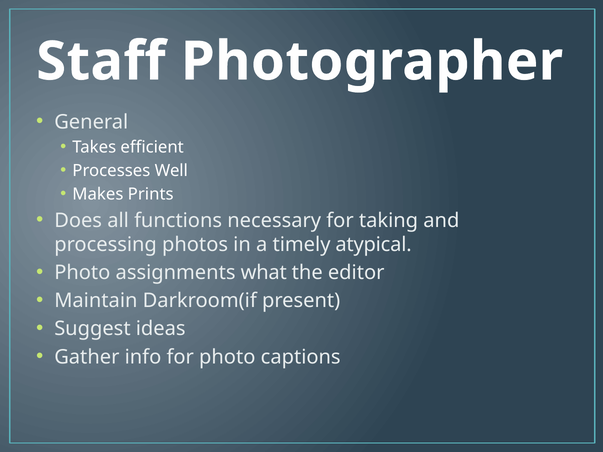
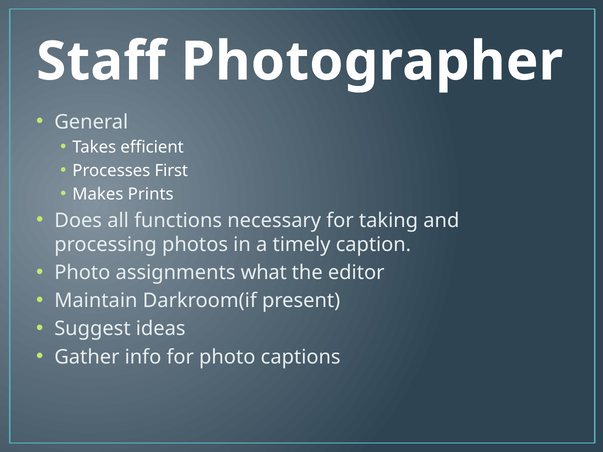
Well: Well -> First
atypical: atypical -> caption
